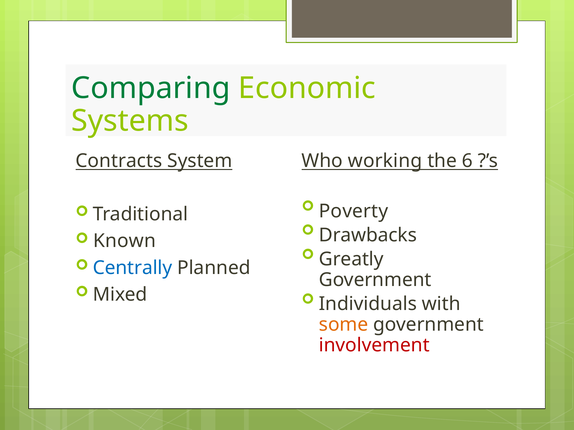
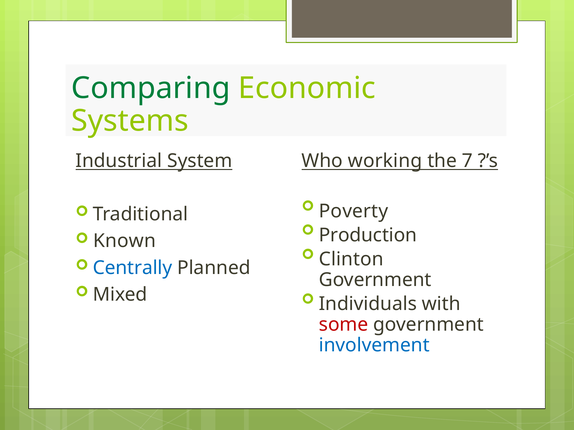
Contracts: Contracts -> Industrial
6: 6 -> 7
Drawbacks: Drawbacks -> Production
Greatly: Greatly -> Clinton
some colour: orange -> red
involvement colour: red -> blue
